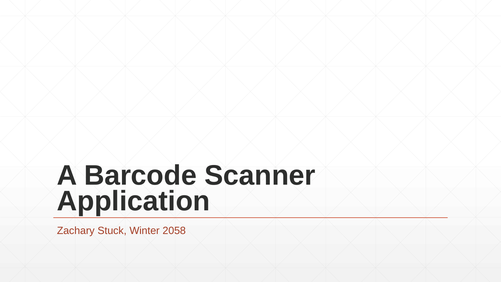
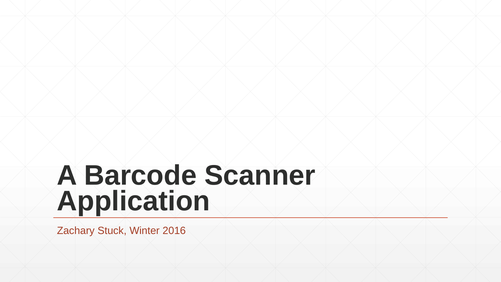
2058: 2058 -> 2016
